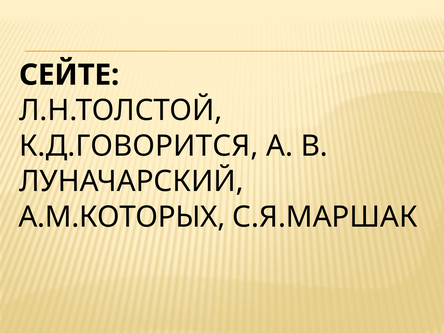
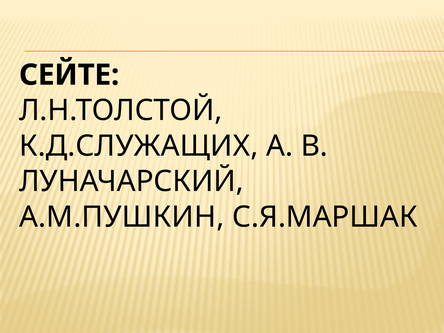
К.Д.ГОВОРИТСЯ: К.Д.ГОВОРИТСЯ -> К.Д.СЛУЖАЩИХ
А.М.КОТОРЫХ: А.М.КОТОРЫХ -> А.М.ПУШКИН
